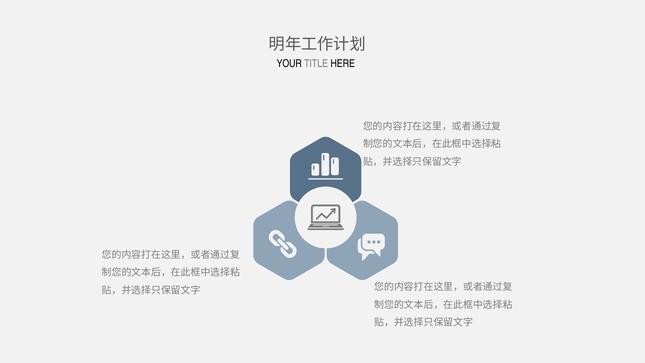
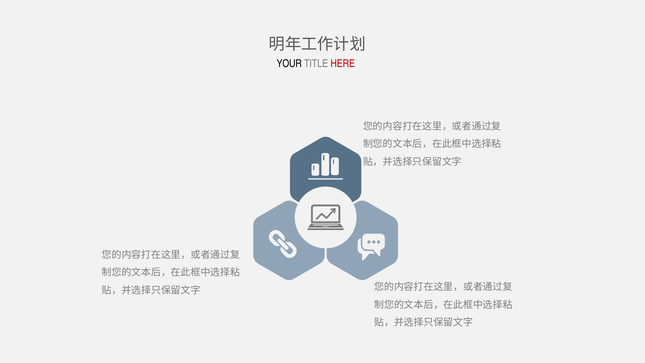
HERE colour: black -> red
